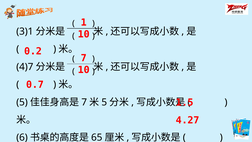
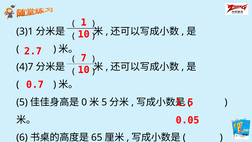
0.2: 0.2 -> 2.7
7 at (84, 102): 7 -> 0
4.27: 4.27 -> 0.05
